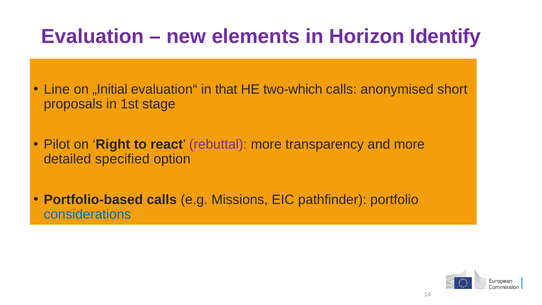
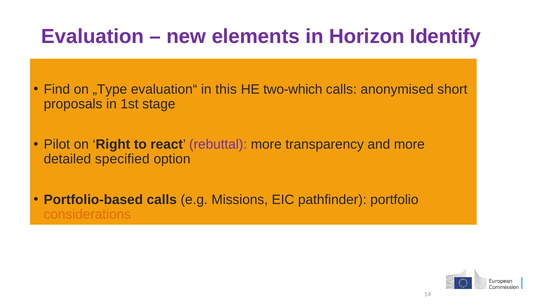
Line: Line -> Find
„Initial: „Initial -> „Type
that: that -> this
considerations colour: blue -> orange
